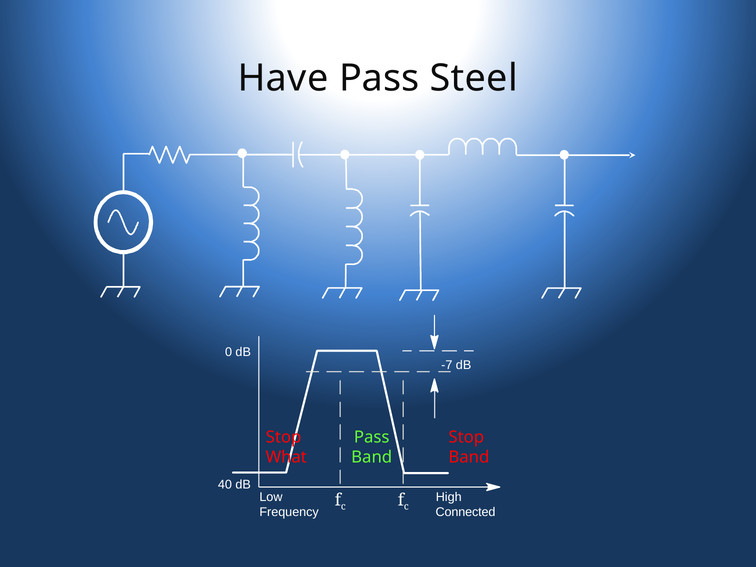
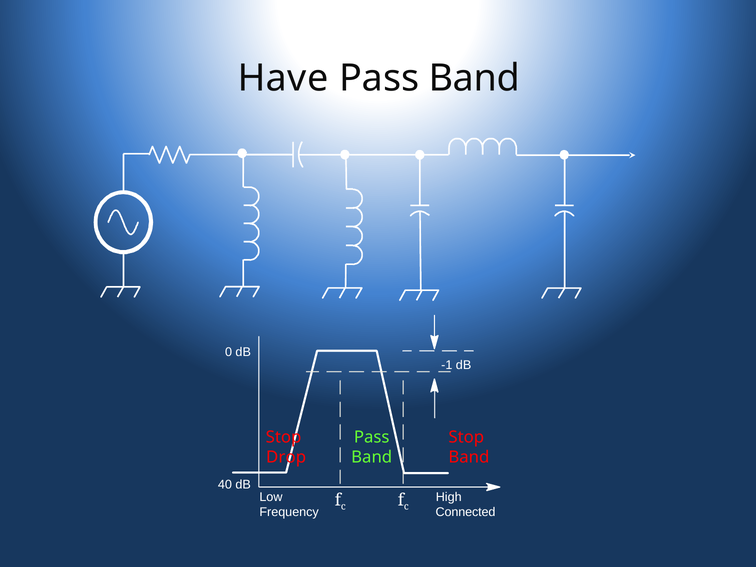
Steel at (474, 78): Steel -> Band
-7: -7 -> -1
What: What -> Drop
